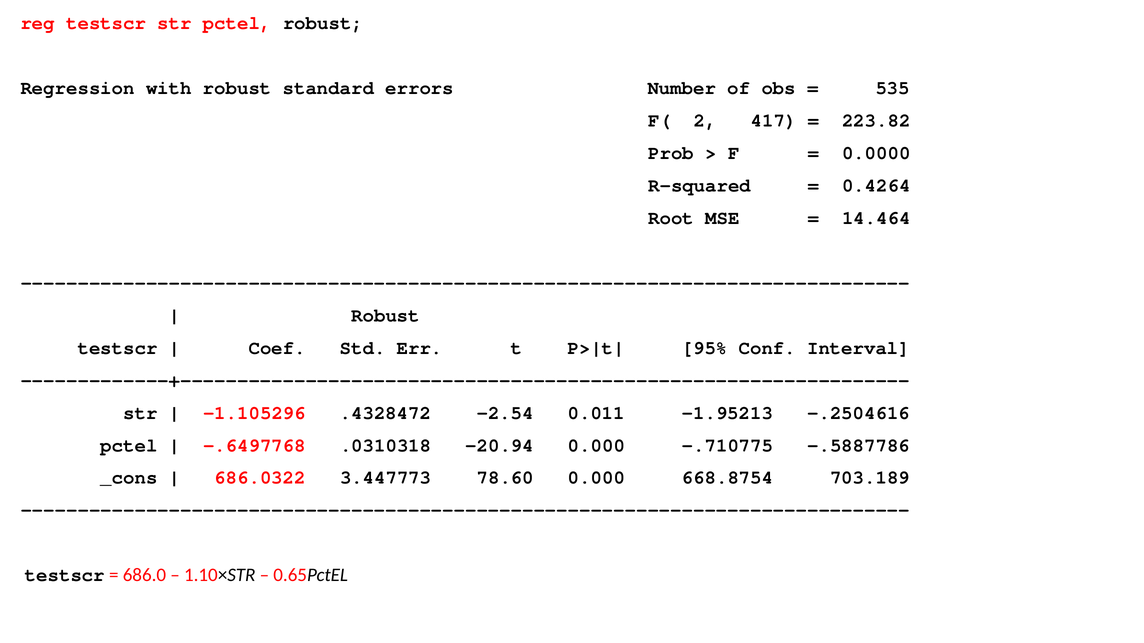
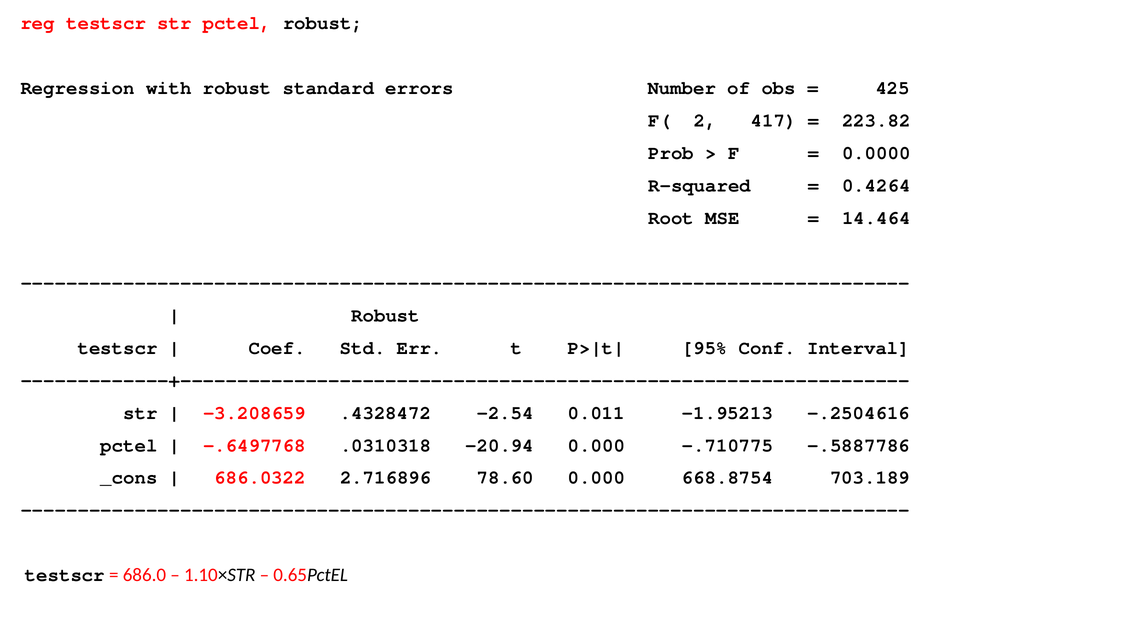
535: 535 -> 425
-1.105296: -1.105296 -> -3.208659
3.447773: 3.447773 -> 2.716896
